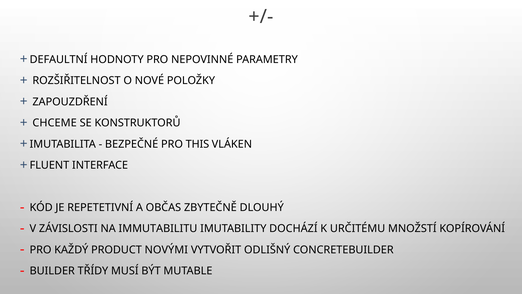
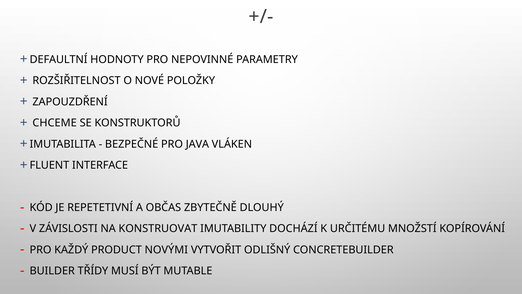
THIS: THIS -> JAVA
IMMUTABILITU: IMMUTABILITU -> KONSTRUOVAT
